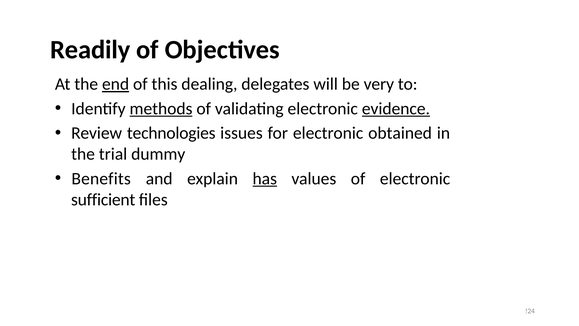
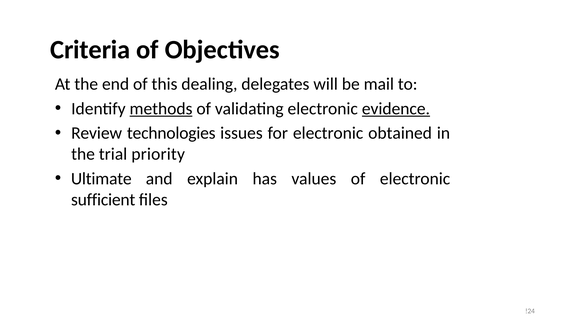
Readily: Readily -> Criteria
end underline: present -> none
very: very -> mail
dummy: dummy -> priority
Benefits: Benefits -> Ultimate
has underline: present -> none
